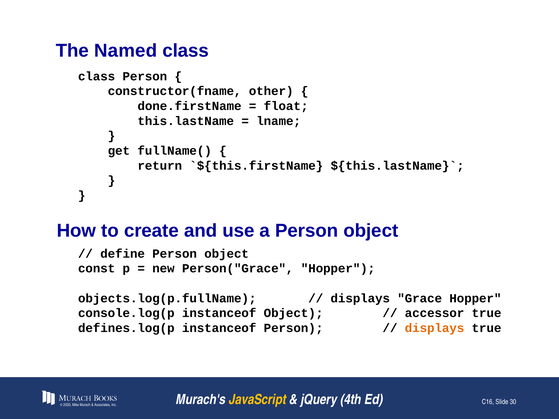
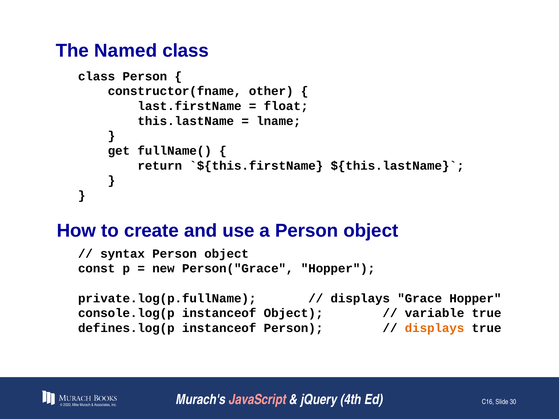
done.firstName: done.firstName -> last.firstName
define: define -> syntax
objects.log(p.fullName: objects.log(p.fullName -> private.log(p.fullName
accessor: accessor -> variable
JavaScript colour: yellow -> pink
